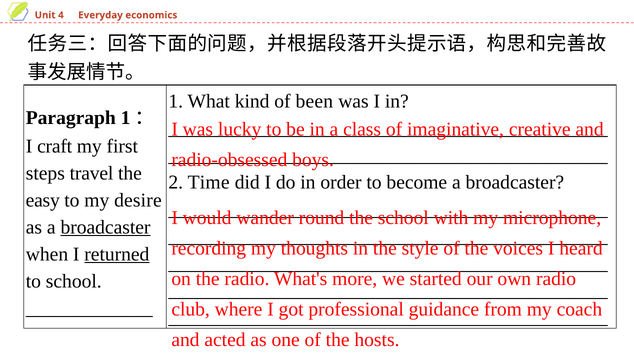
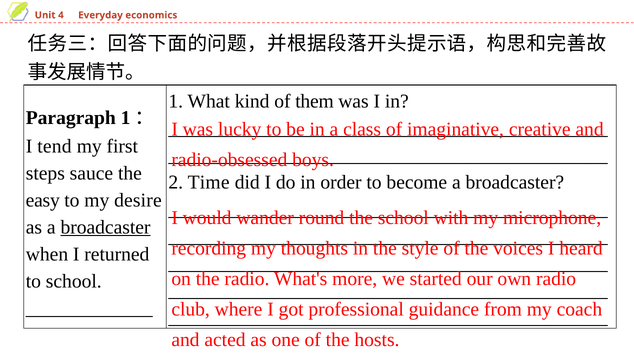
been: been -> them
craft: craft -> tend
travel: travel -> sauce
returned underline: present -> none
